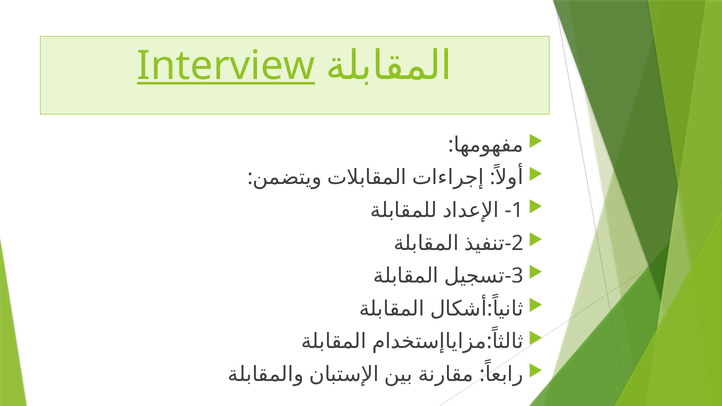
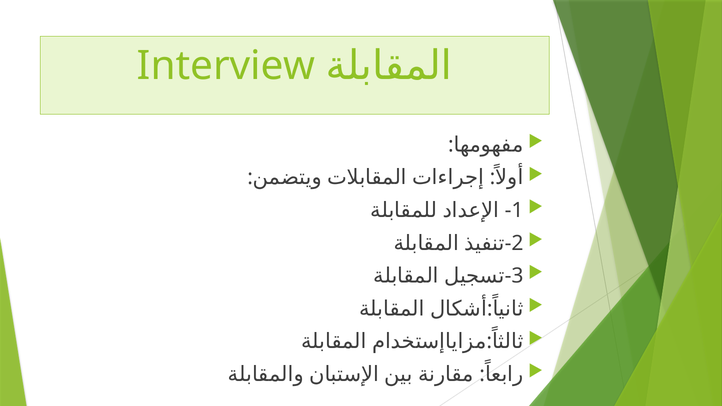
Interview underline: present -> none
